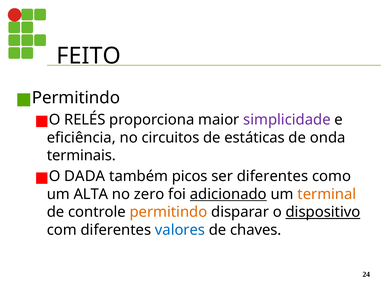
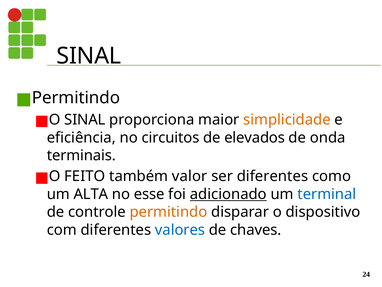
FEITO at (89, 56): FEITO -> SINAL
O RELÉS: RELÉS -> SINAL
simplicidade colour: purple -> orange
estáticas: estáticas -> elevados
DADA: DADA -> FEITO
picos: picos -> valor
zero: zero -> esse
terminal colour: orange -> blue
dispositivo underline: present -> none
